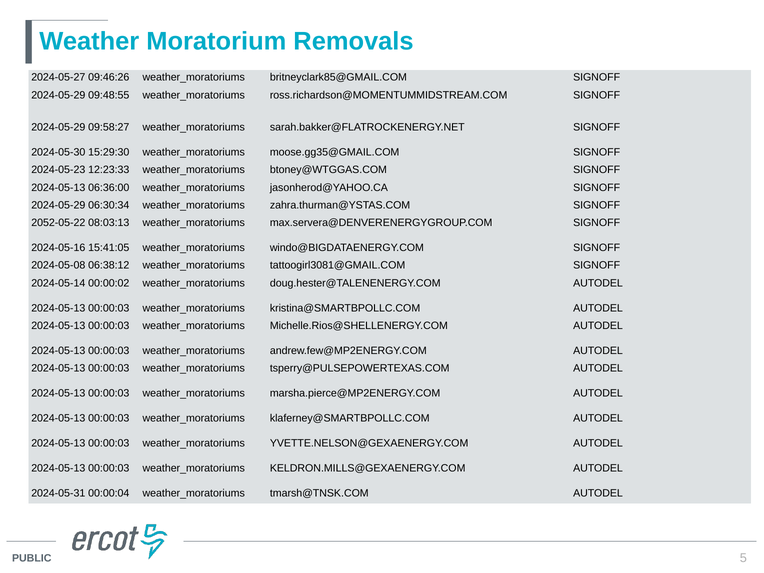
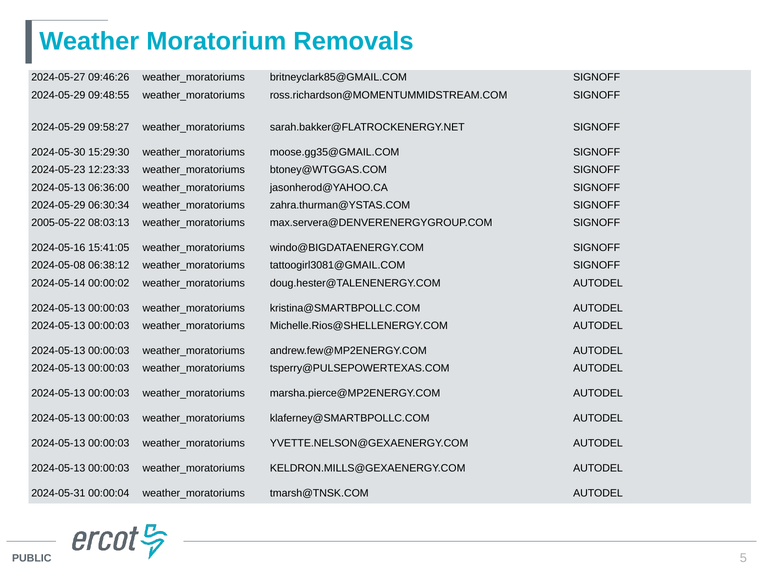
2052-05-22: 2052-05-22 -> 2005-05-22
